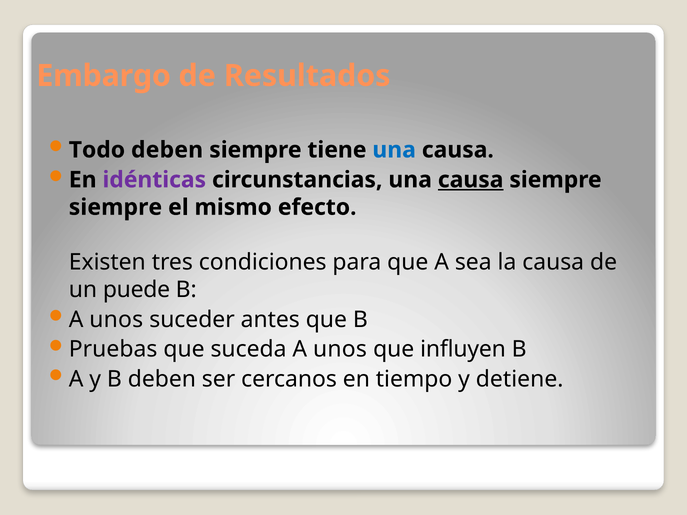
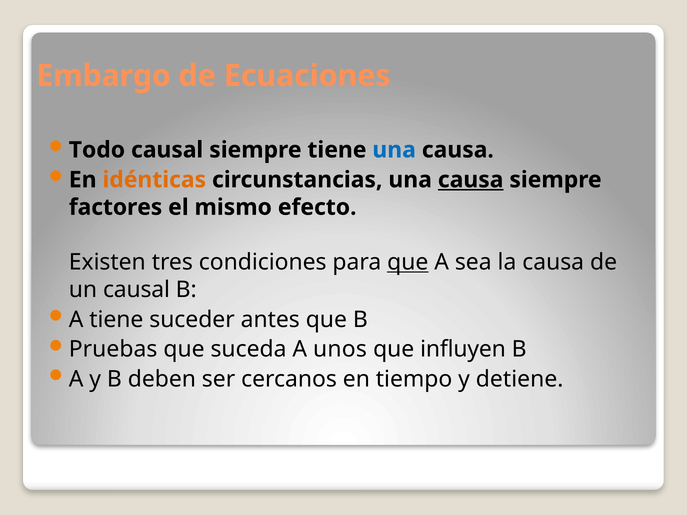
Resultados: Resultados -> Ecuaciones
Todo deben: deben -> causal
idénticas colour: purple -> orange
siempre at (115, 207): siempre -> factores
que at (408, 262) underline: none -> present
un puede: puede -> causal
unos at (116, 320): unos -> tiene
